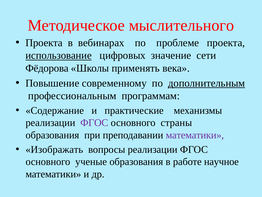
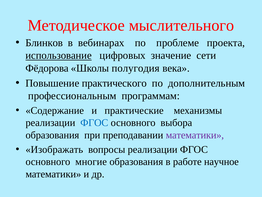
Проекта at (44, 43): Проекта -> Блинков
применять: применять -> полугодия
современному: современному -> практического
дополнительным underline: present -> none
ФГОС at (94, 123) colour: purple -> blue
страны: страны -> выбора
ученые: ученые -> многие
